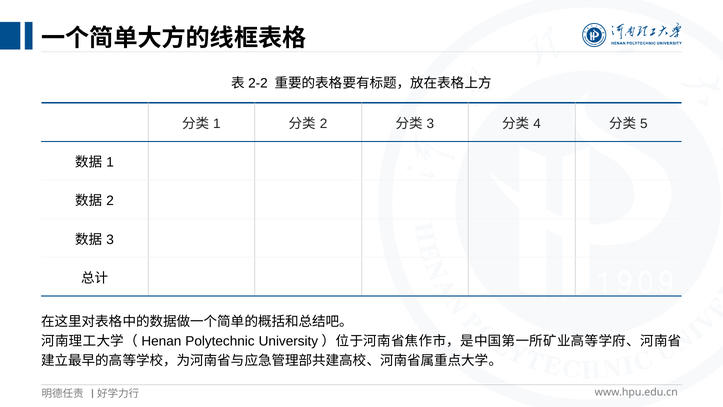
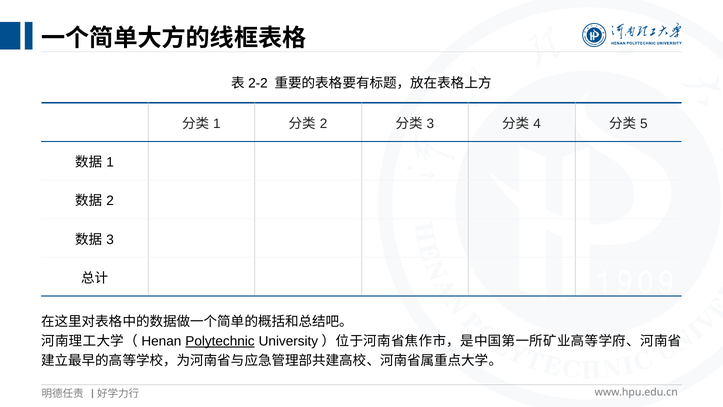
Polytechnic underline: none -> present
